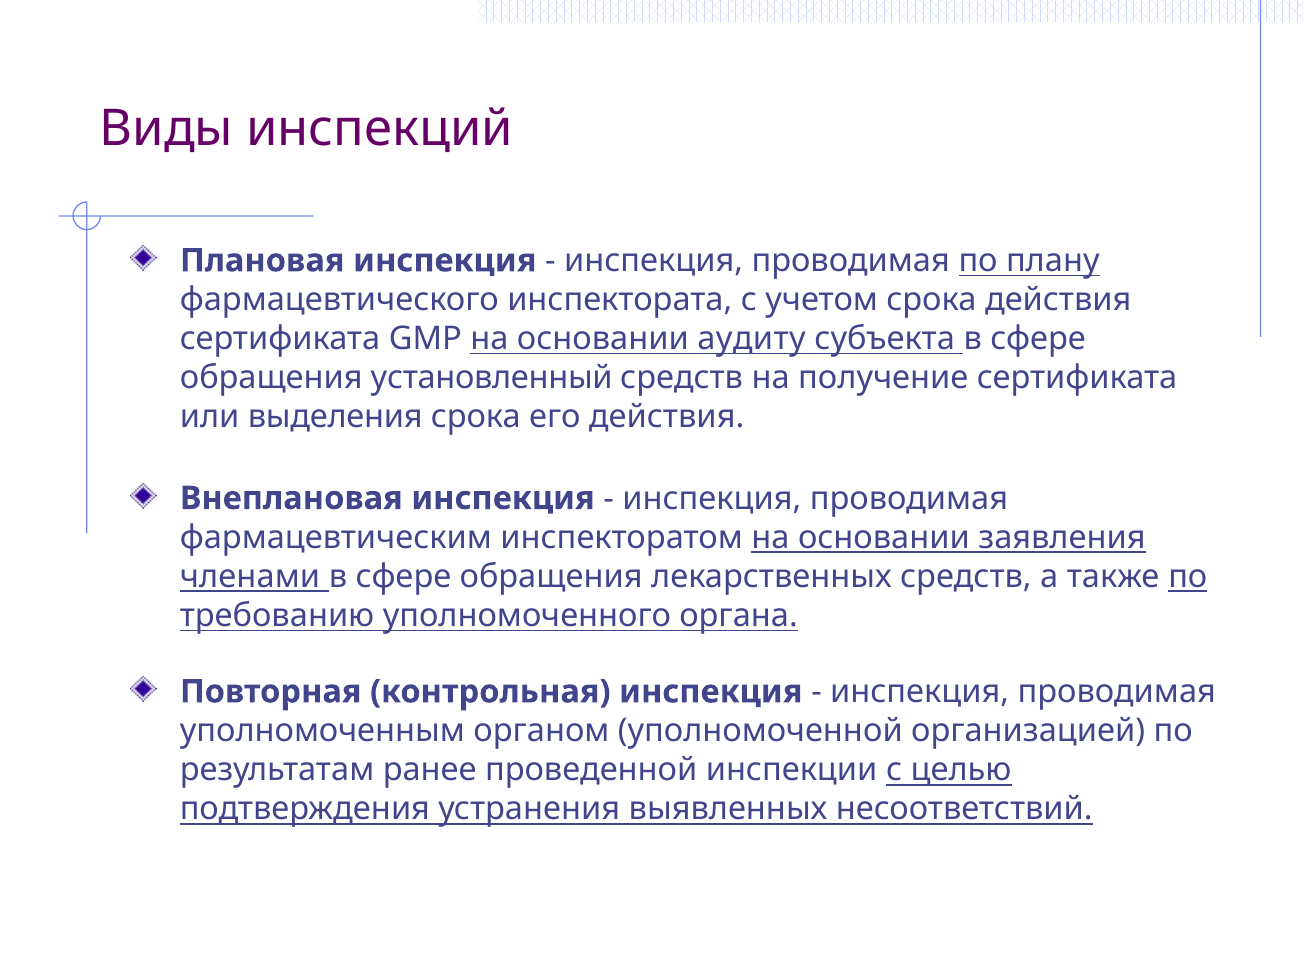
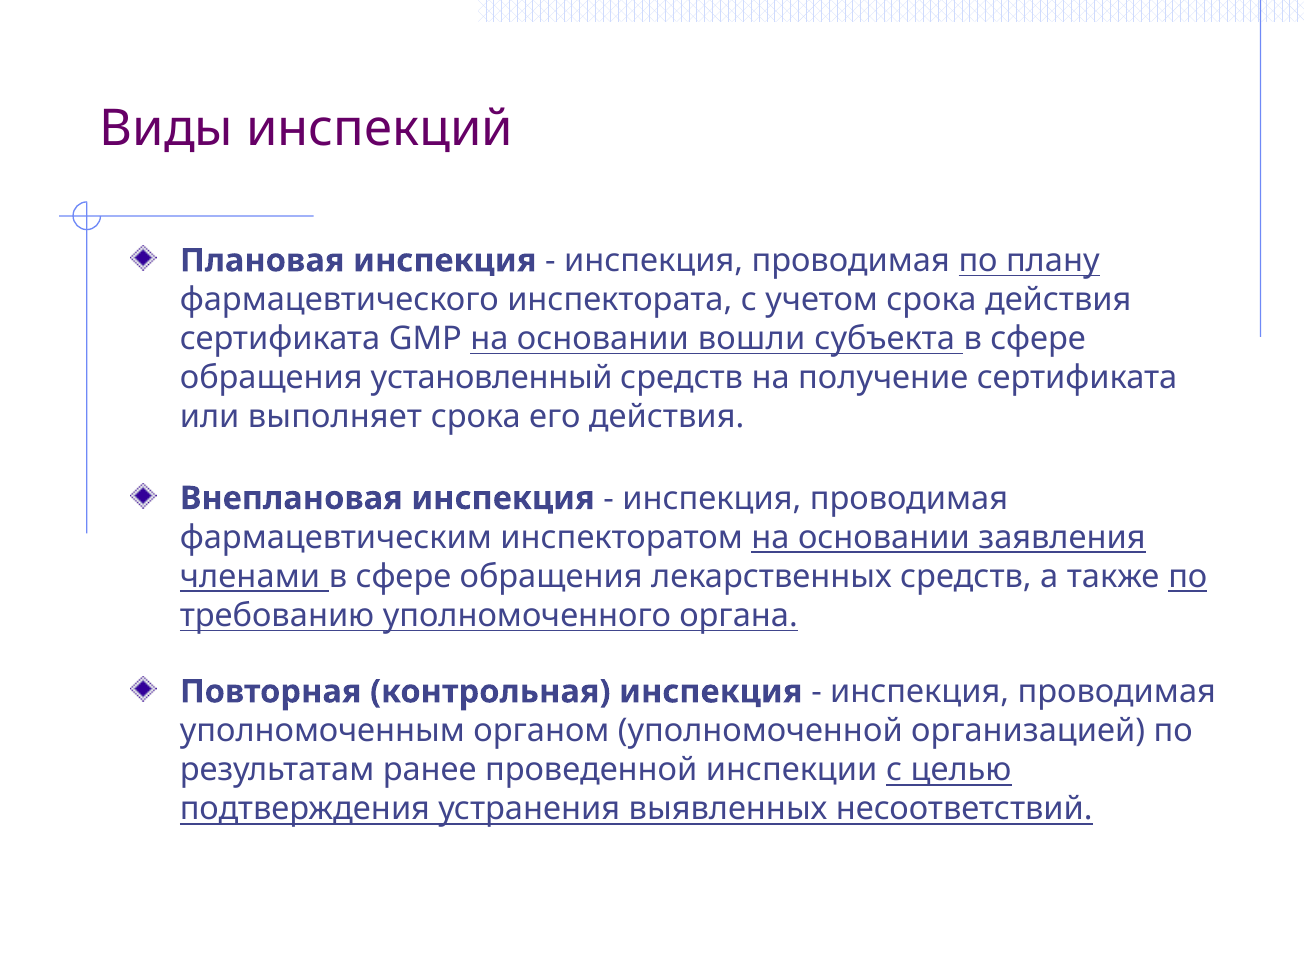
аудиту: аудиту -> вошли
выделения: выделения -> выполняет
